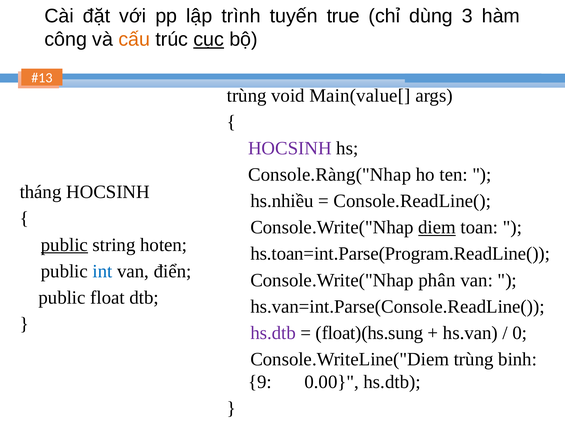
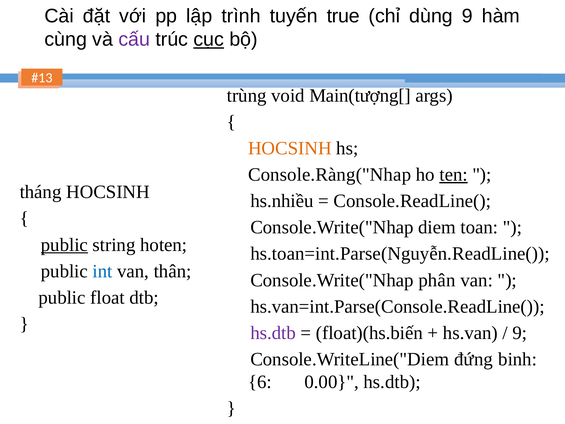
dùng 3: 3 -> 9
công: công -> cùng
cấu colour: orange -> purple
Main(value[: Main(value[ -> Main(tượng[
HOCSINH at (290, 148) colour: purple -> orange
ten underline: none -> present
diem underline: present -> none
hs.toan=int.Parse(Program.ReadLine(: hs.toan=int.Parse(Program.ReadLine( -> hs.toan=int.Parse(Nguyễn.ReadLine(
điển: điển -> thân
float)(hs.sung: float)(hs.sung -> float)(hs.biến
0 at (520, 333): 0 -> 9
Console.WriteLine("Diem trùng: trùng -> đứng
9: 9 -> 6
